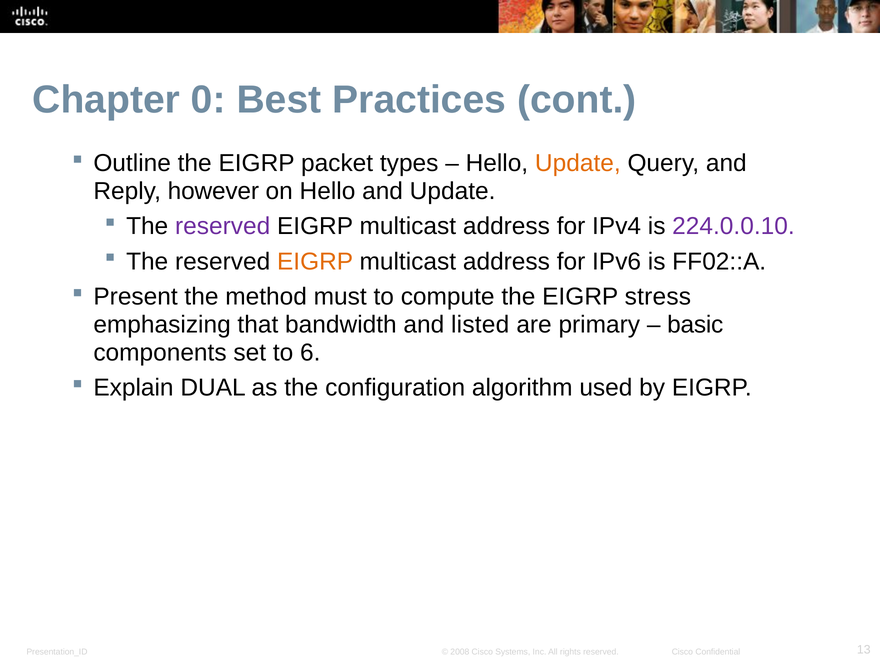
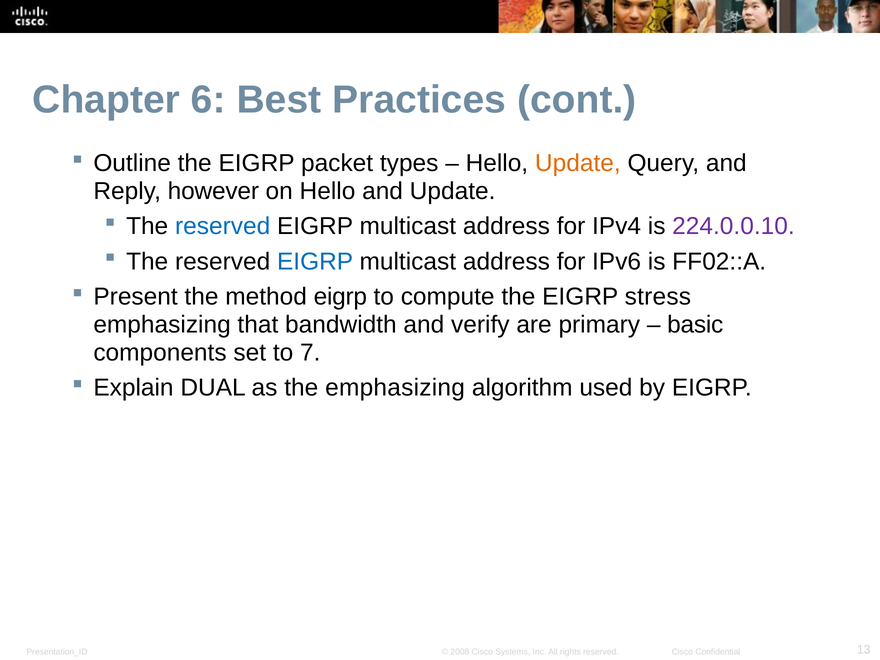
0: 0 -> 6
reserved at (223, 226) colour: purple -> blue
EIGRP at (315, 262) colour: orange -> blue
method must: must -> eigrp
listed: listed -> verify
6: 6 -> 7
the configuration: configuration -> emphasizing
